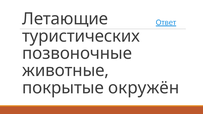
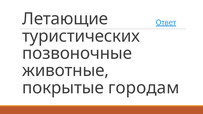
окружён: окружён -> городам
